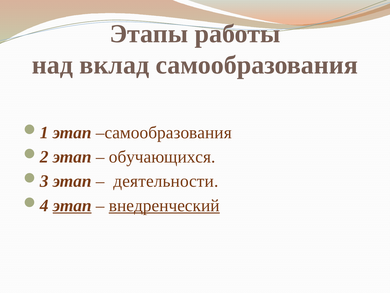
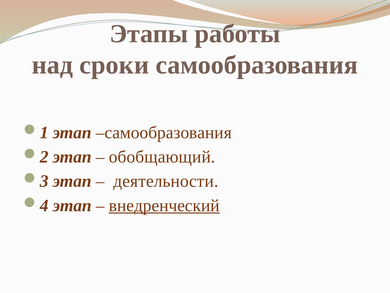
вклад: вклад -> сроки
обучающихся: обучающихся -> обобщающий
этап at (72, 205) underline: present -> none
